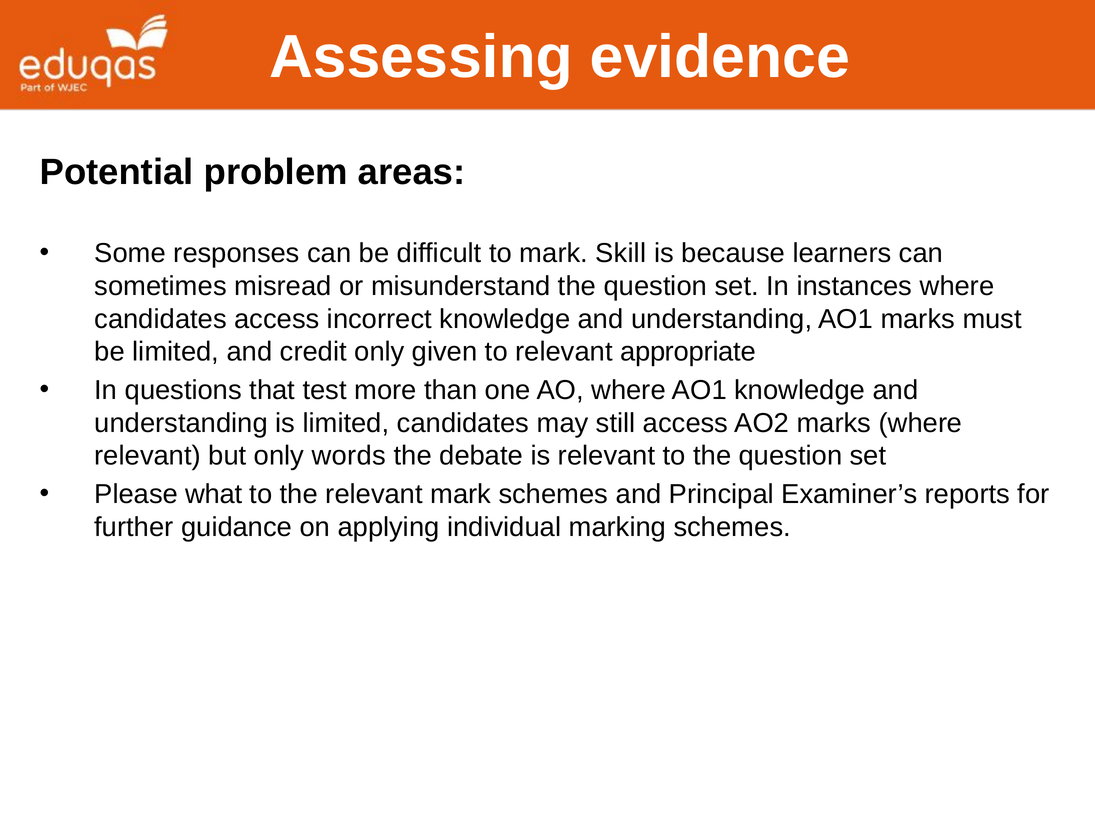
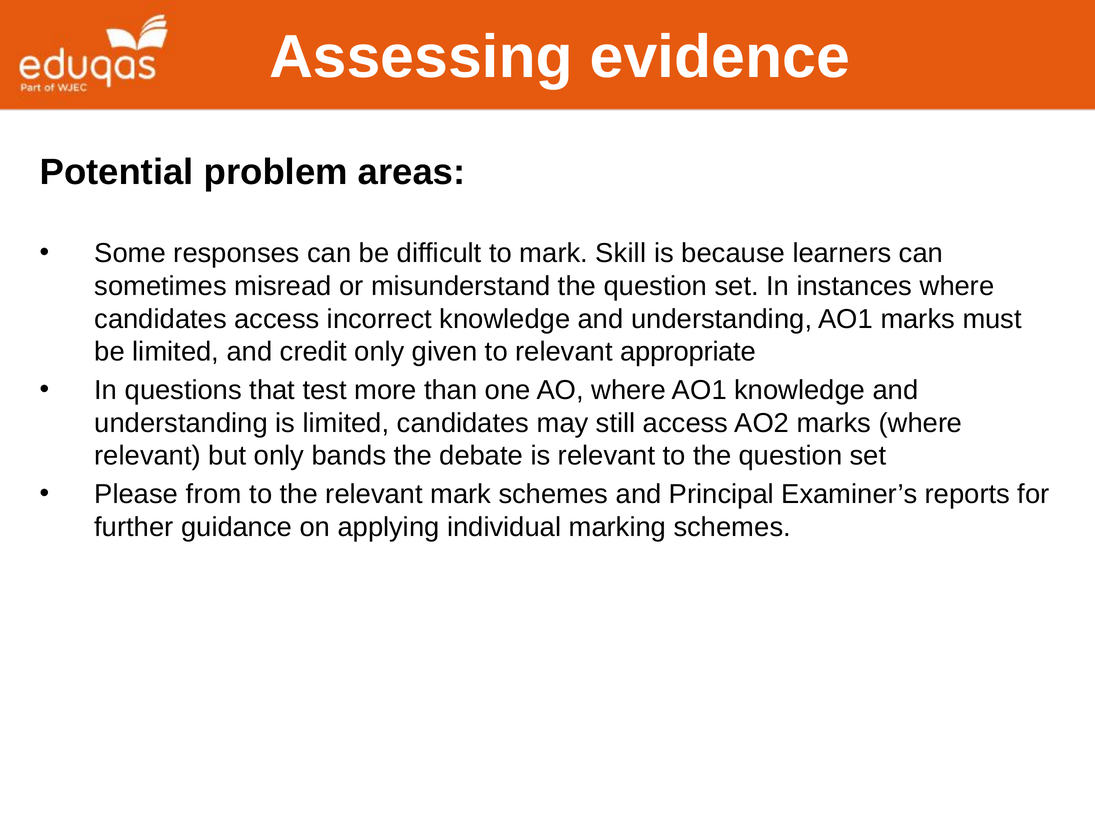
words: words -> bands
what: what -> from
